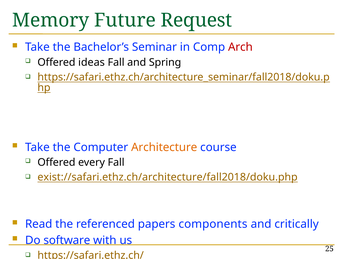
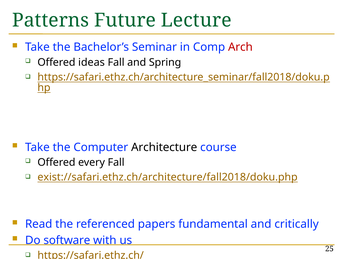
Memory: Memory -> Patterns
Request: Request -> Lecture
Architecture colour: orange -> black
components: components -> fundamental
